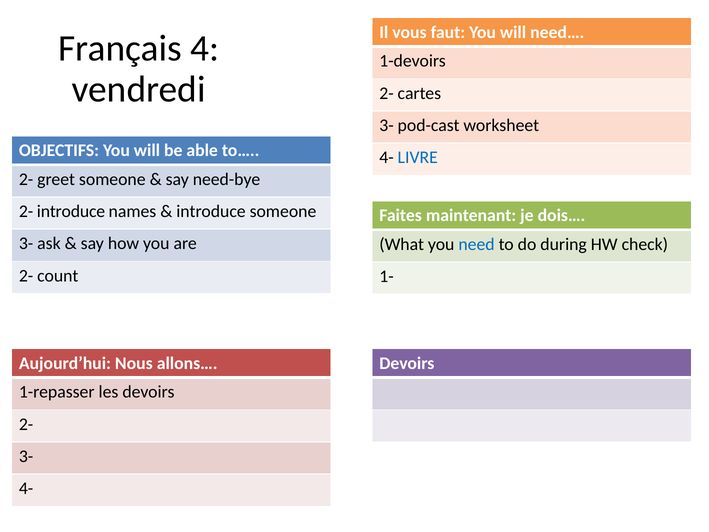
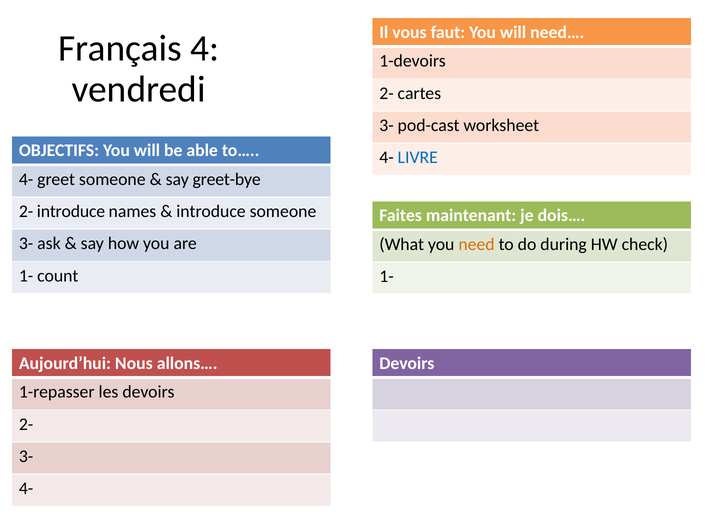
2- at (26, 179): 2- -> 4-
need-bye: need-bye -> greet-bye
need colour: blue -> orange
2- at (26, 276): 2- -> 1-
